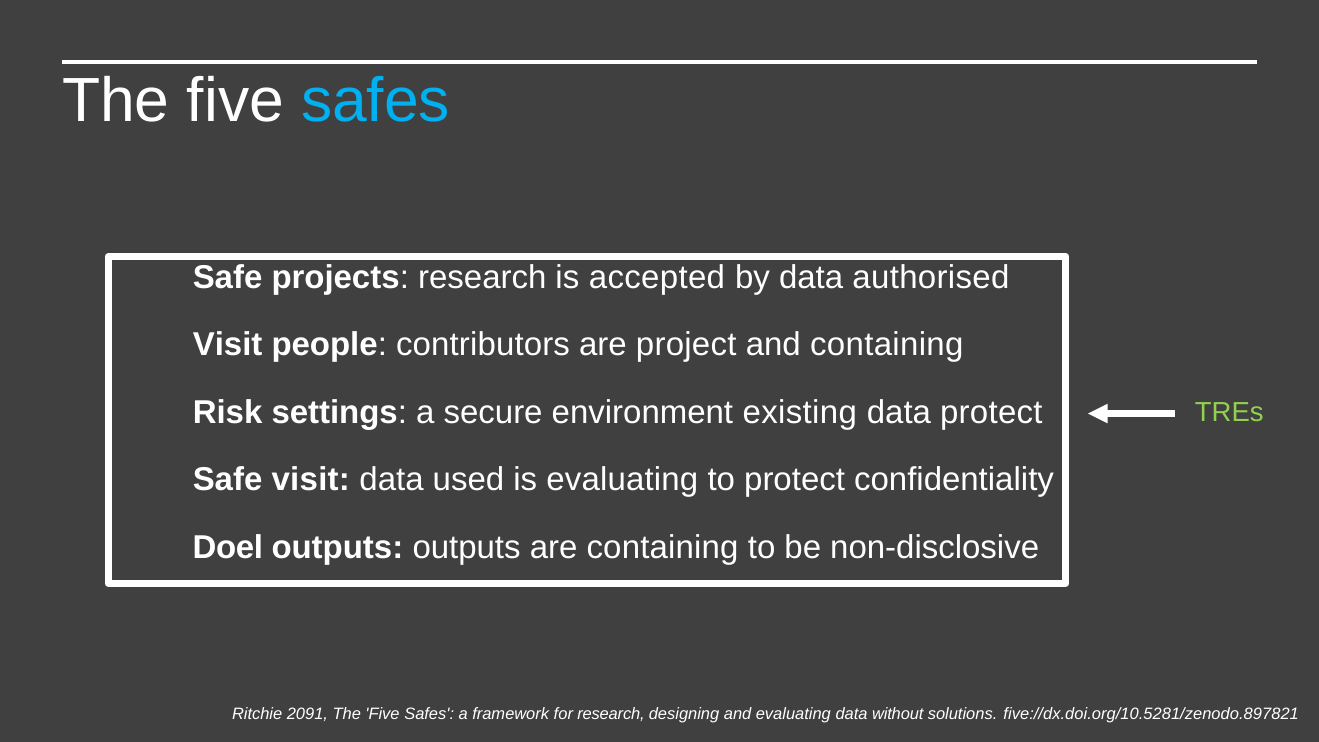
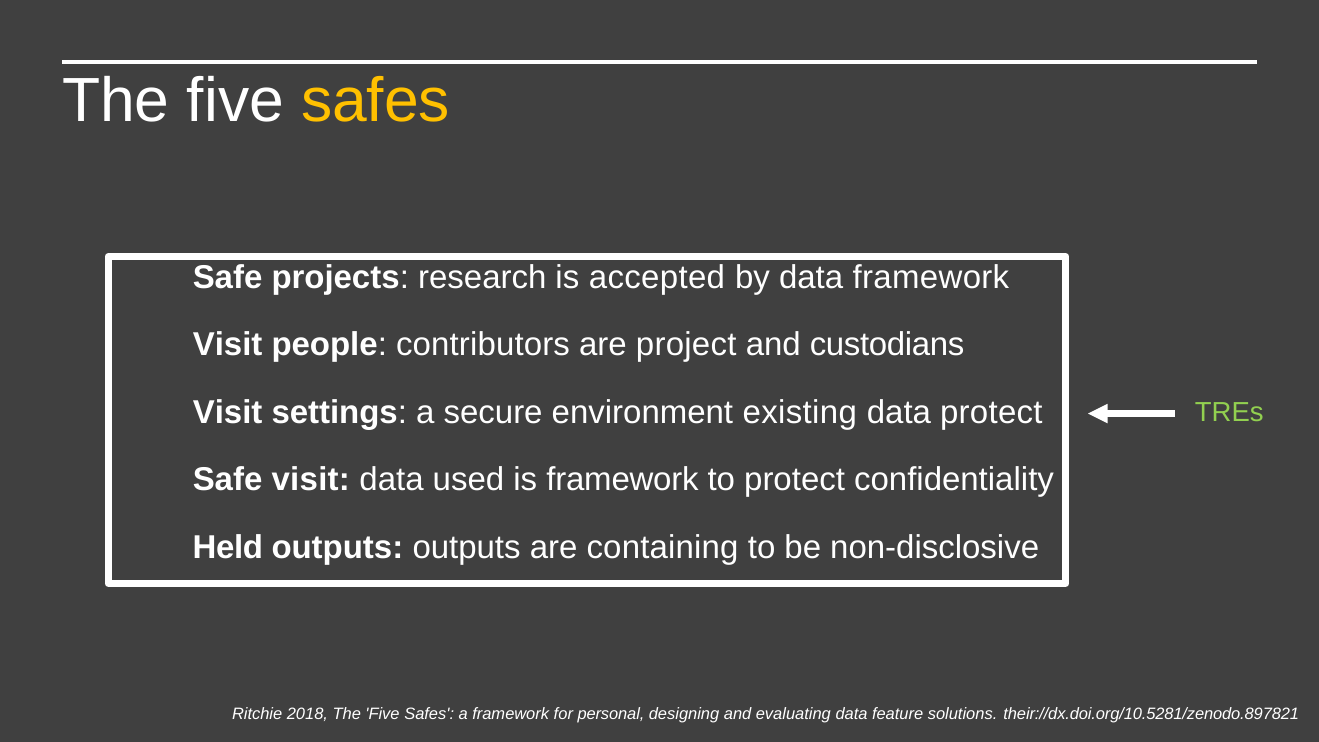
safes at (376, 101) colour: light blue -> yellow
data authorised: authorised -> framework
and containing: containing -> custodians
Risk at (228, 412): Risk -> Visit
is evaluating: evaluating -> framework
Doel: Doel -> Held
2091: 2091 -> 2018
for research: research -> personal
without: without -> feature
five://dx.doi.org/10.5281/zenodo.897821: five://dx.doi.org/10.5281/zenodo.897821 -> their://dx.doi.org/10.5281/zenodo.897821
